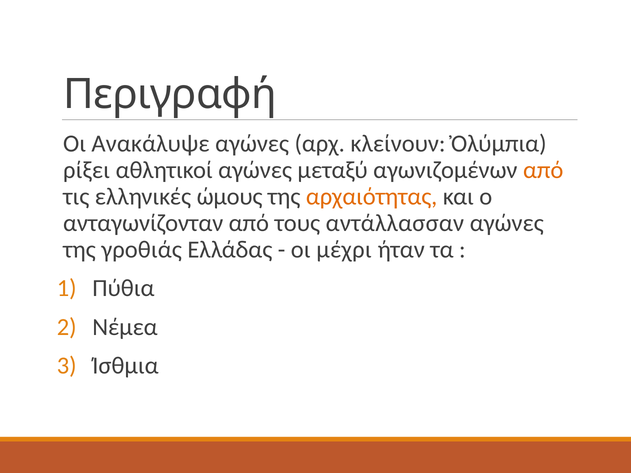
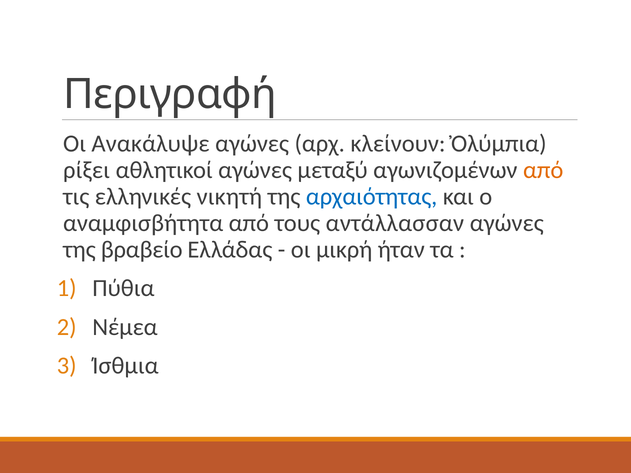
ώμους: ώμους -> νικητή
αρχαιότητας colour: orange -> blue
ανταγωνίζονταν: ανταγωνίζονταν -> αναμφισβήτητα
γροθιάς: γροθιάς -> βραβείο
μέχρι: μέχρι -> μικρή
